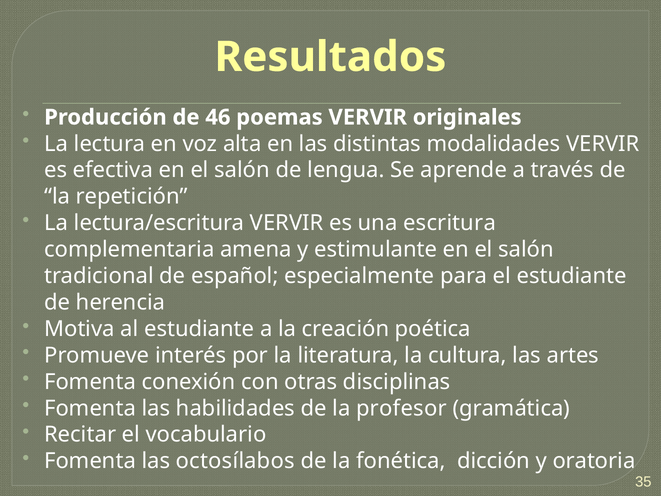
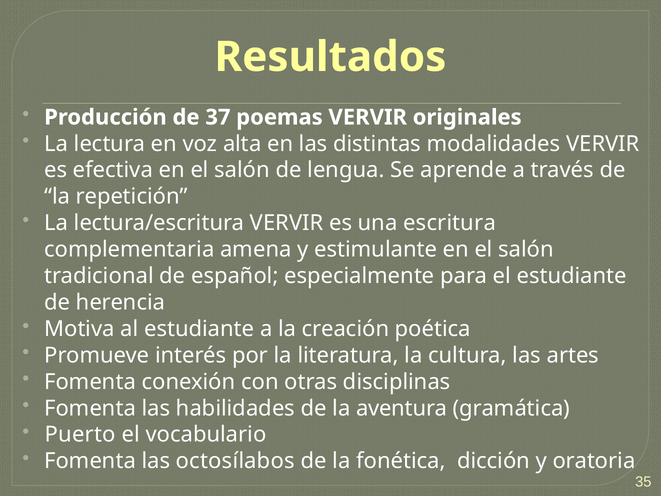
46: 46 -> 37
profesor: profesor -> aventura
Recitar: Recitar -> Puerto
